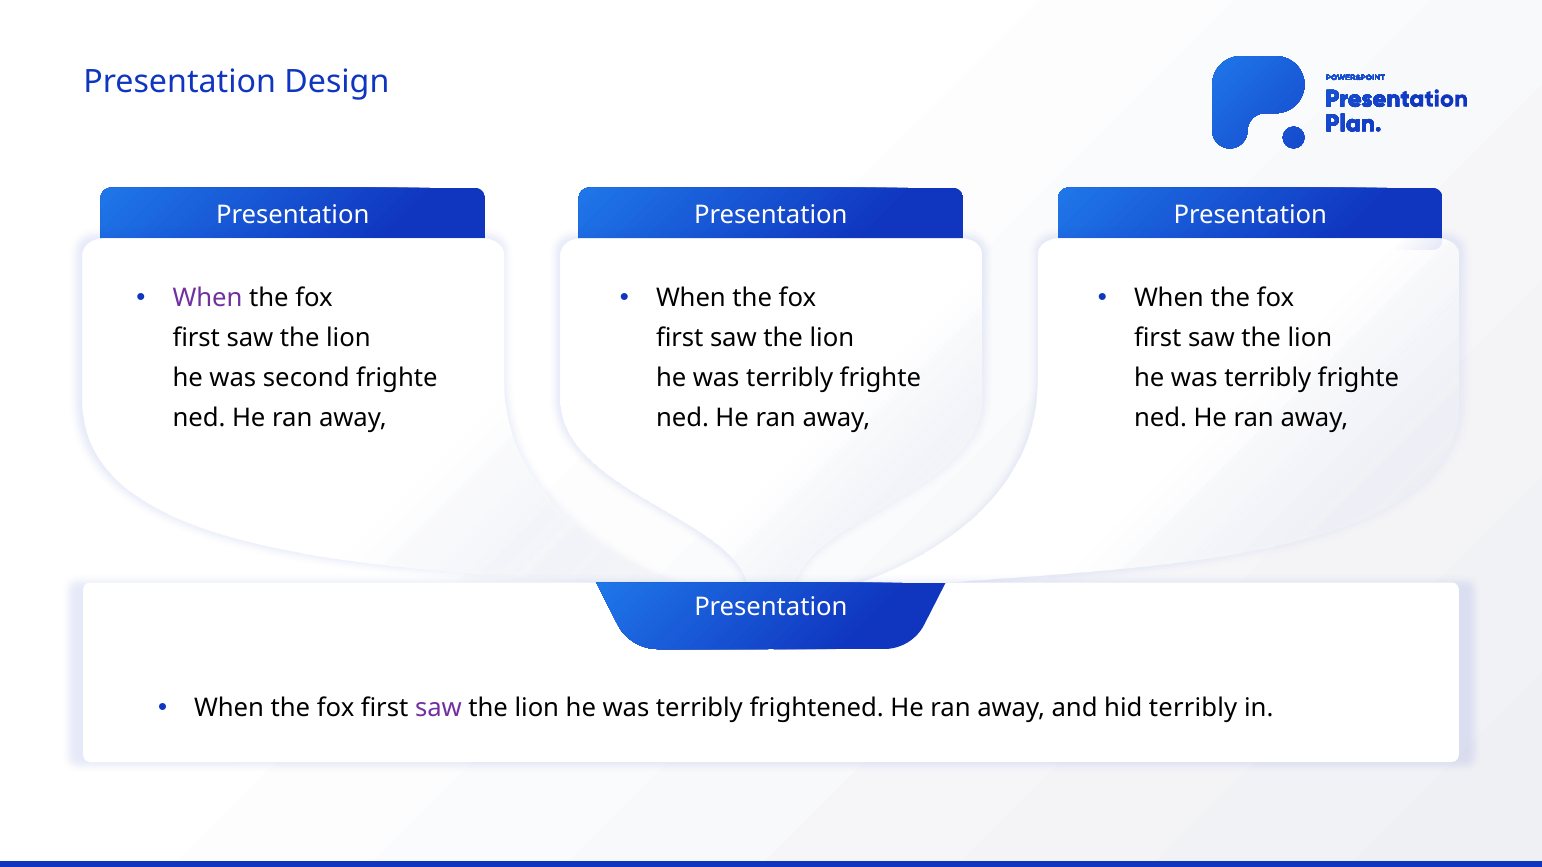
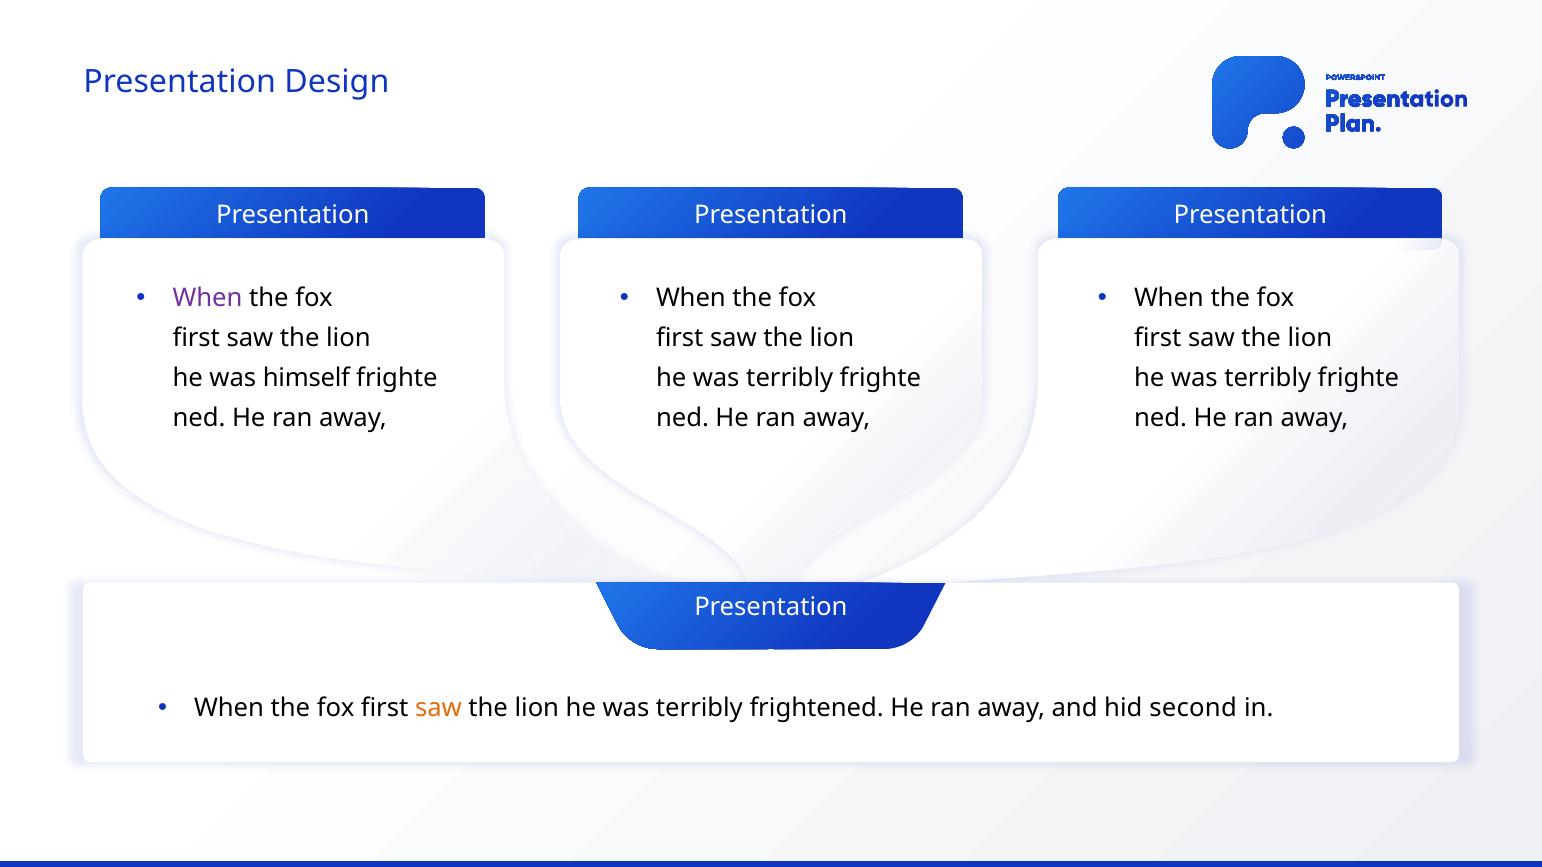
second: second -> himself
saw at (438, 708) colour: purple -> orange
hid terribly: terribly -> second
